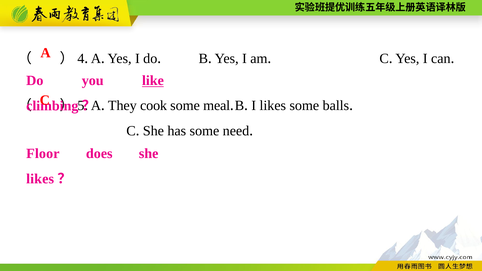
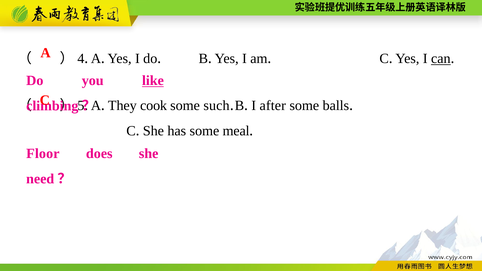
can underline: none -> present
meal: meal -> such
I likes: likes -> after
need: need -> meal
likes at (40, 179): likes -> need
